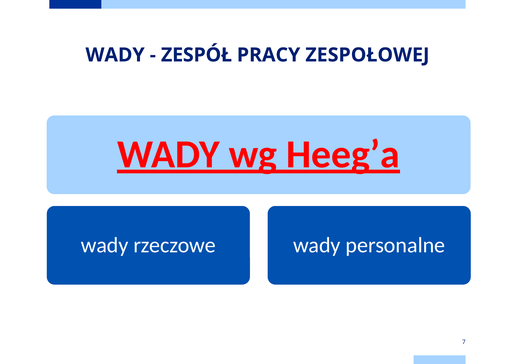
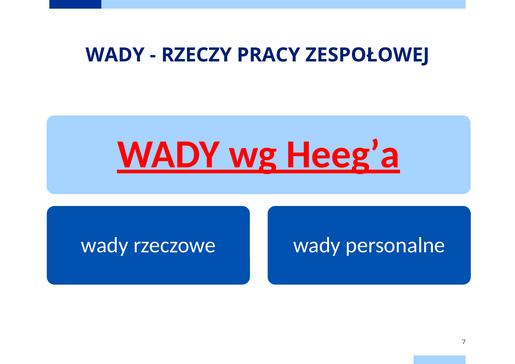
ZESPÓŁ: ZESPÓŁ -> RZECZY
